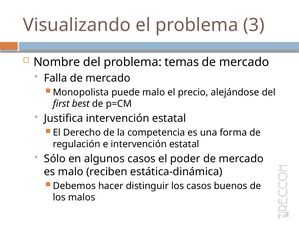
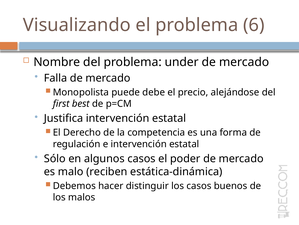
3: 3 -> 6
temas: temas -> under
puede malo: malo -> debe
